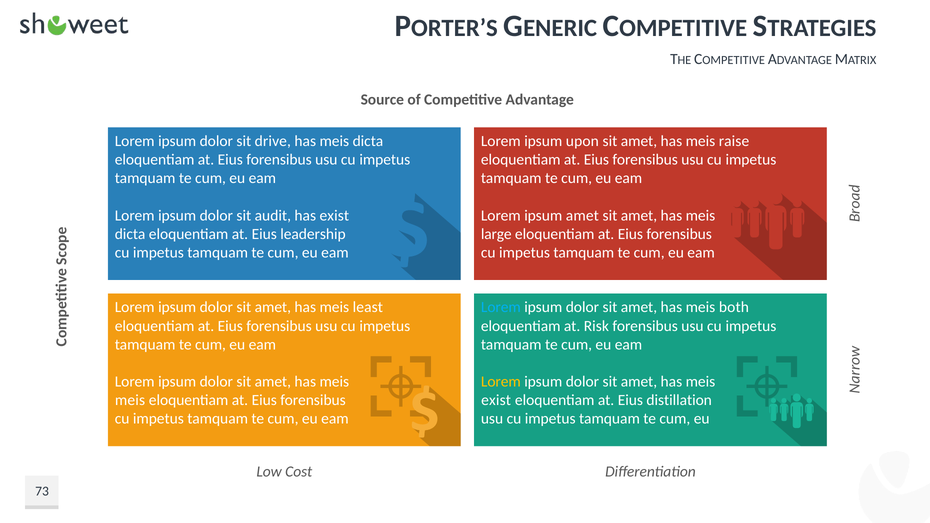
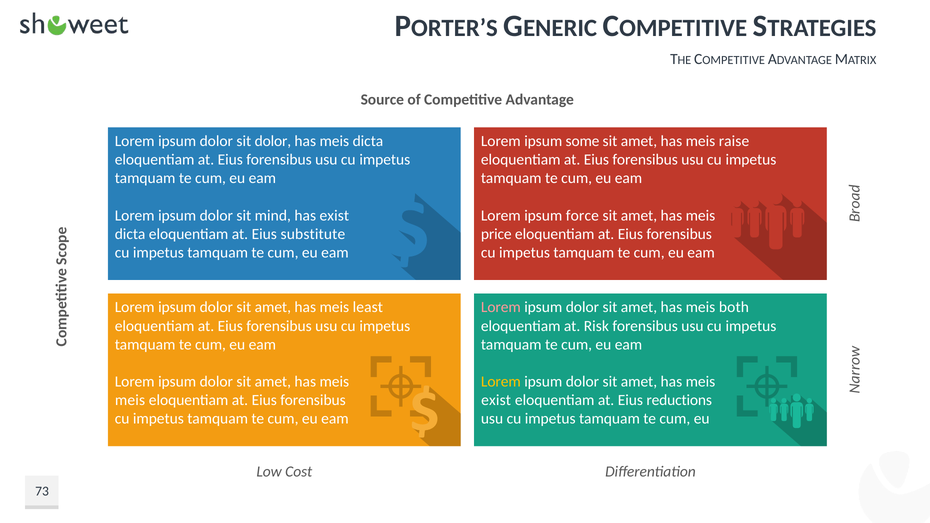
sit drive: drive -> dolor
upon: upon -> some
audit: audit -> mind
ipsum amet: amet -> force
leadership: leadership -> substitute
large: large -> price
Lorem at (501, 307) colour: light blue -> pink
distillation: distillation -> reductions
